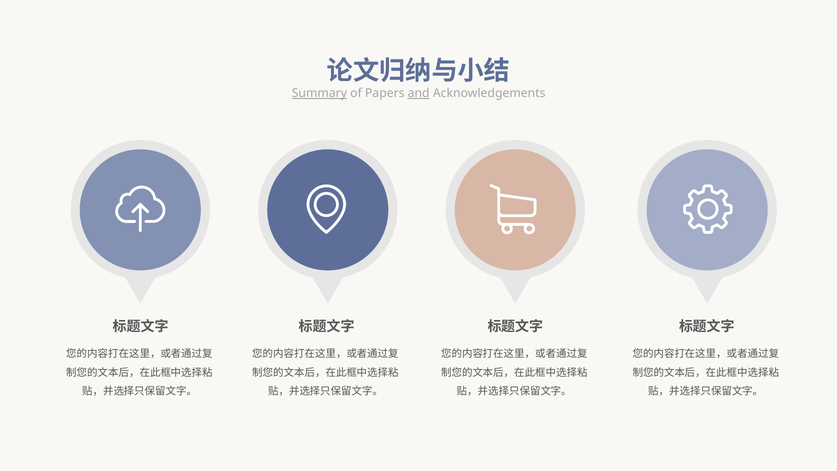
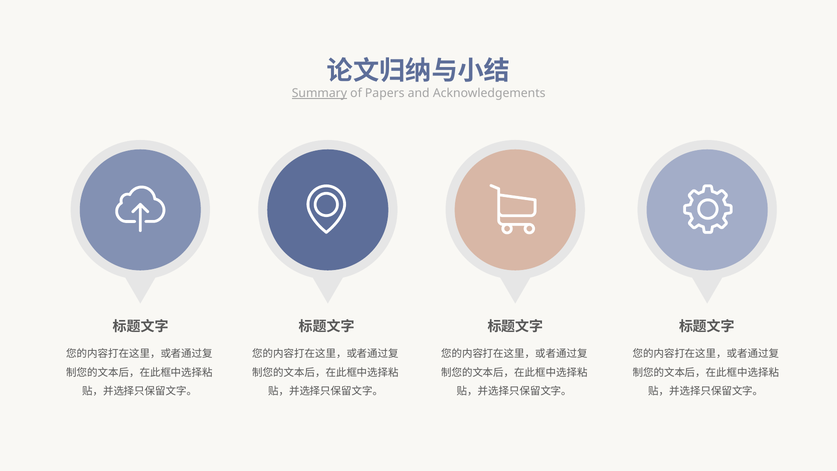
and underline: present -> none
